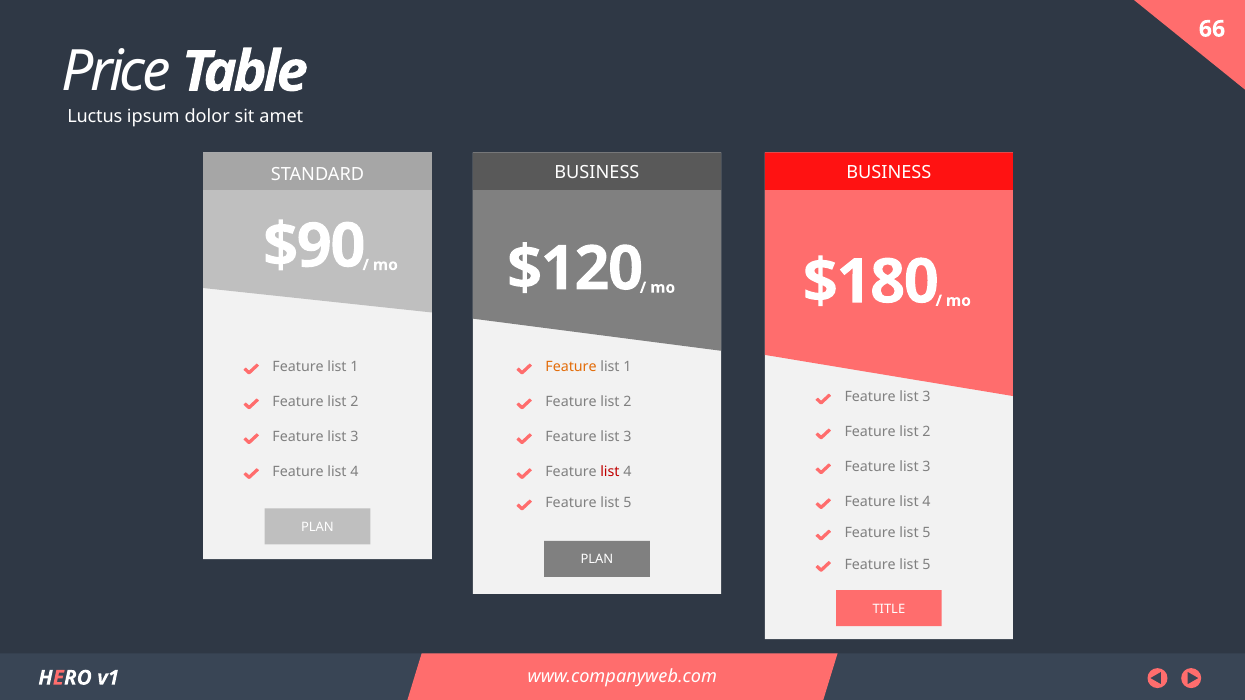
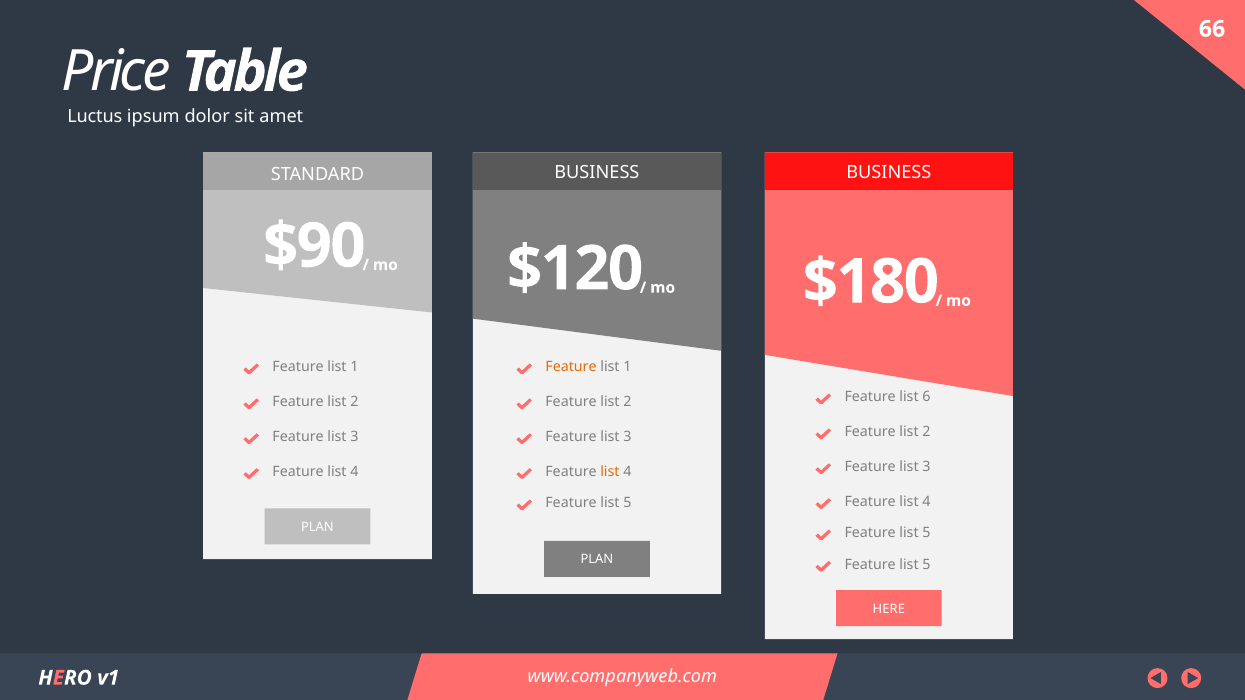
3 at (926, 397): 3 -> 6
list at (610, 472) colour: red -> orange
TITLE: TITLE -> HERE
